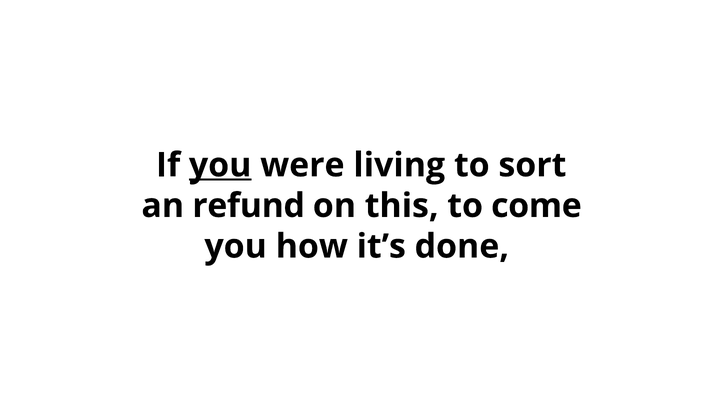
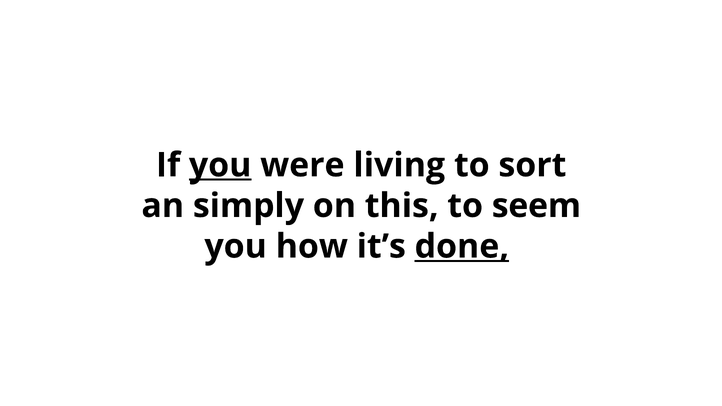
refund: refund -> simply
come: come -> seem
done underline: none -> present
